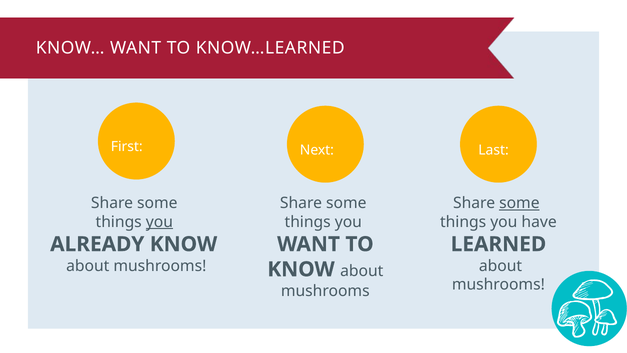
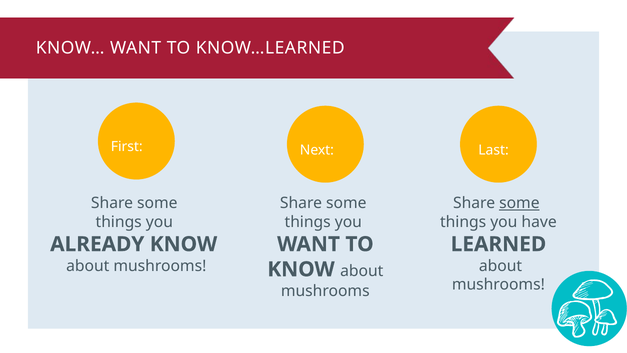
you at (159, 222) underline: present -> none
